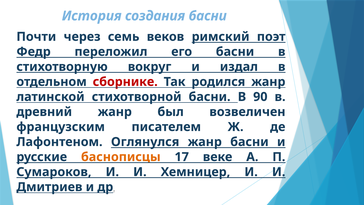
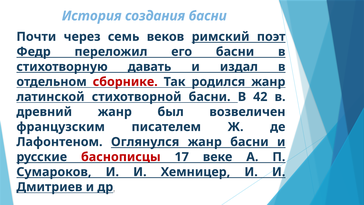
вокруг: вокруг -> давать
90: 90 -> 42
баснописцы colour: orange -> red
